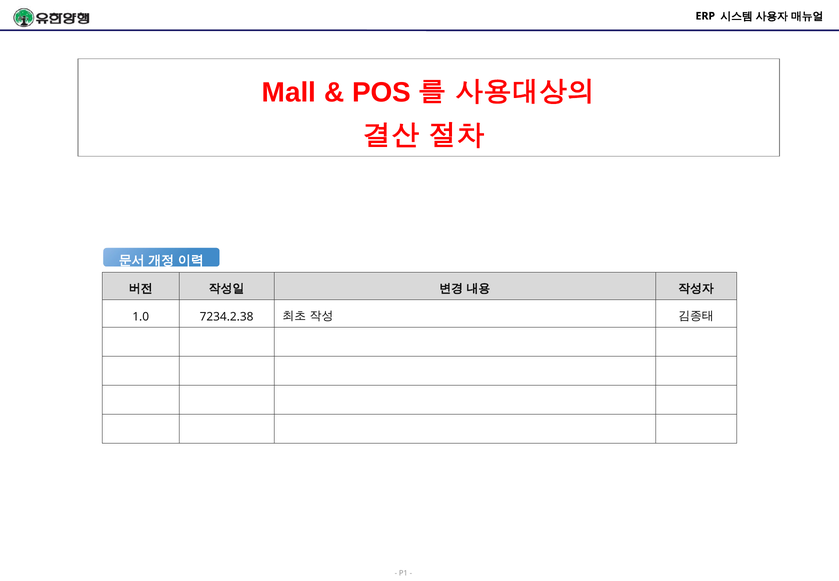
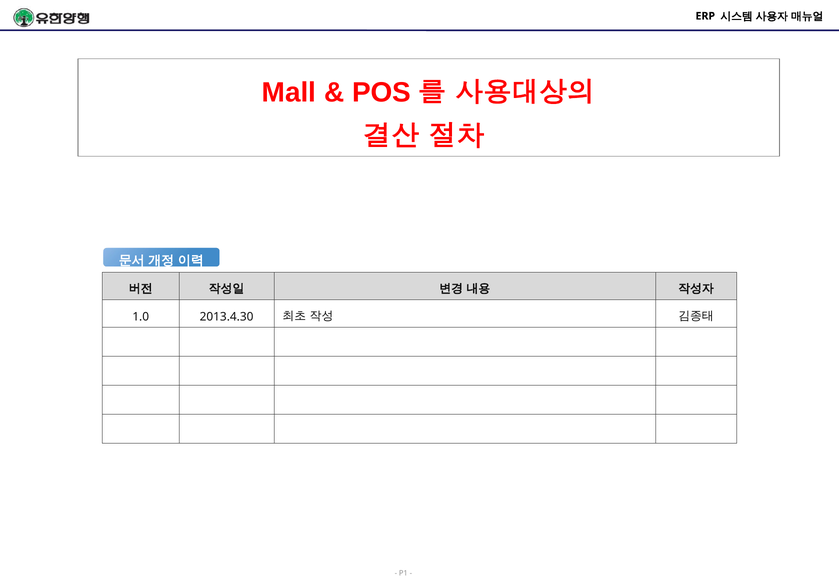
7234.2.38: 7234.2.38 -> 2013.4.30
